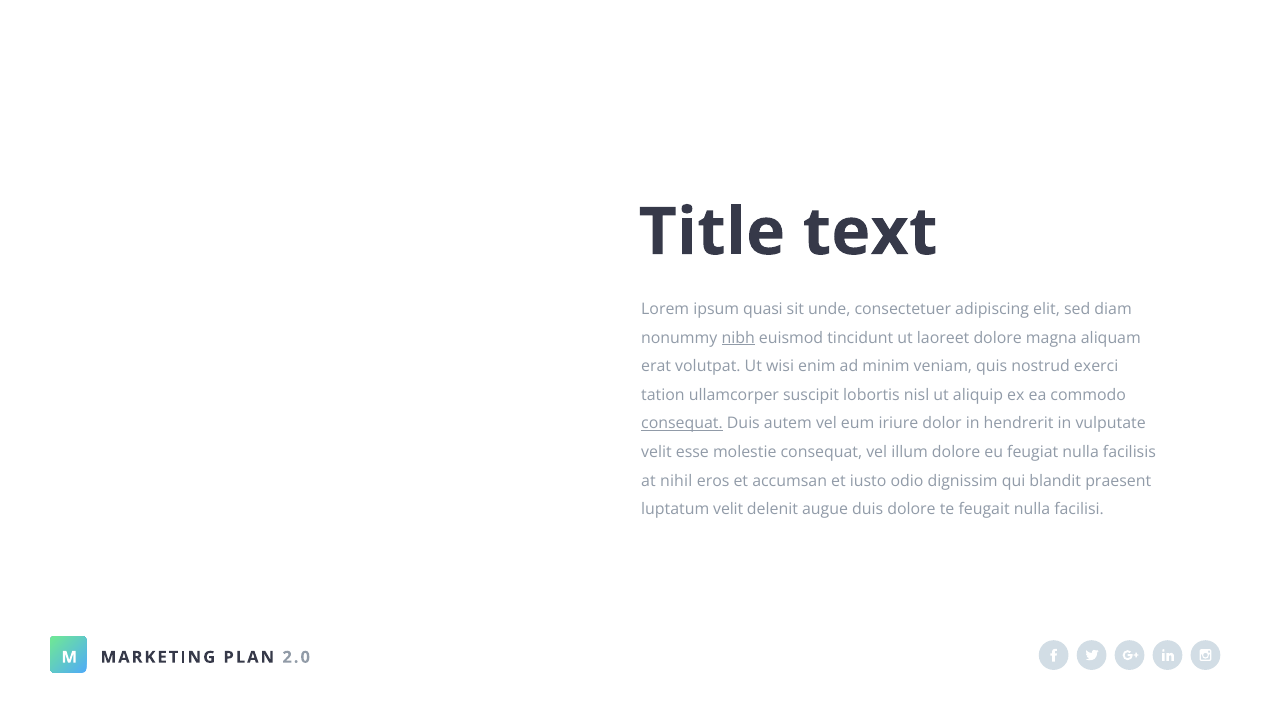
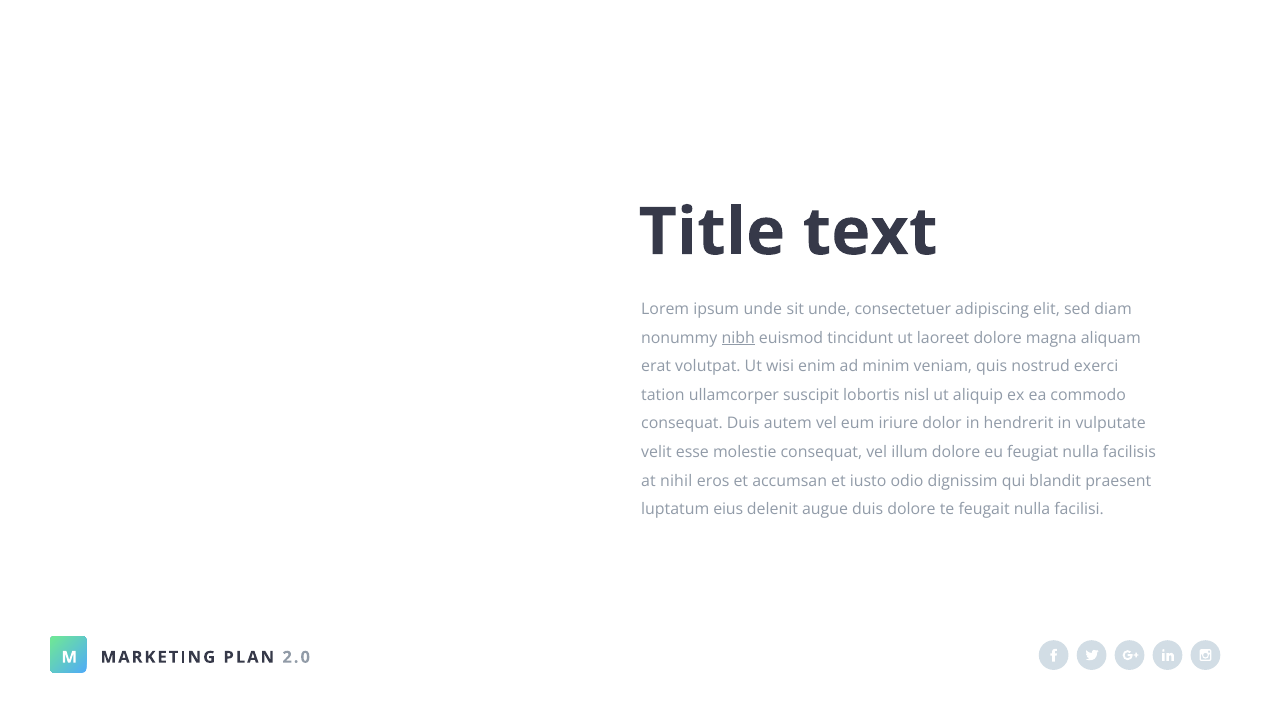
ipsum quasi: quasi -> unde
consequat at (682, 424) underline: present -> none
luptatum velit: velit -> eius
